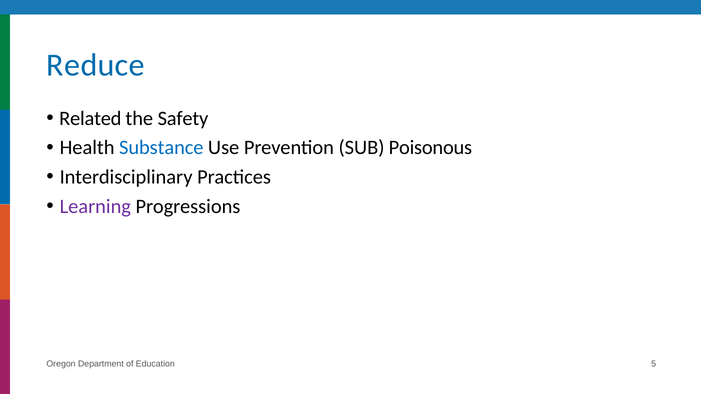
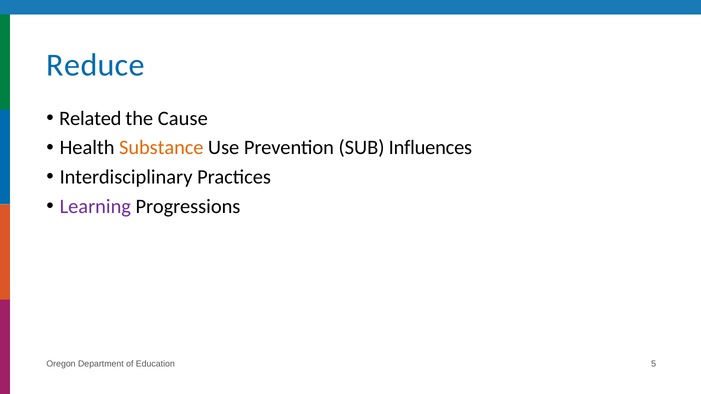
Safety: Safety -> Cause
Substance colour: blue -> orange
Poisonous: Poisonous -> Influences
